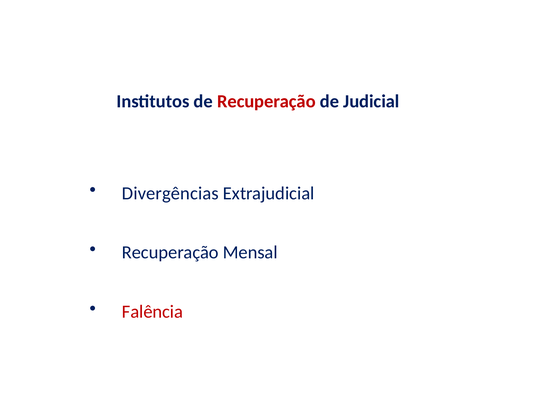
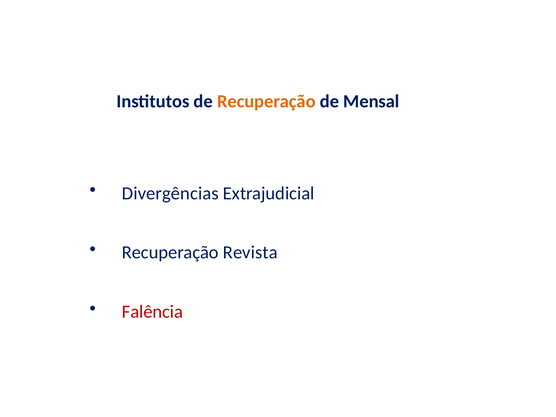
Recuperação at (266, 101) colour: red -> orange
Judicial: Judicial -> Mensal
Mensal: Mensal -> Revista
